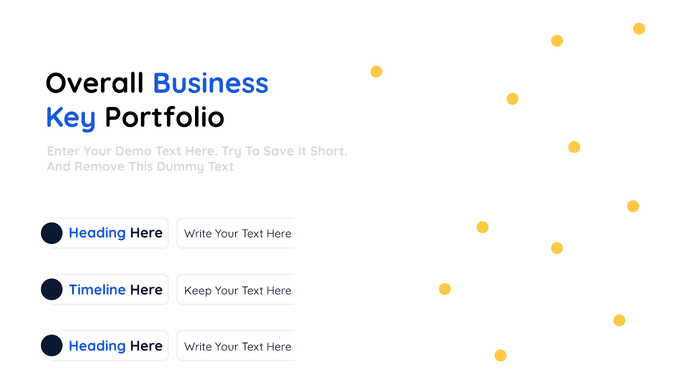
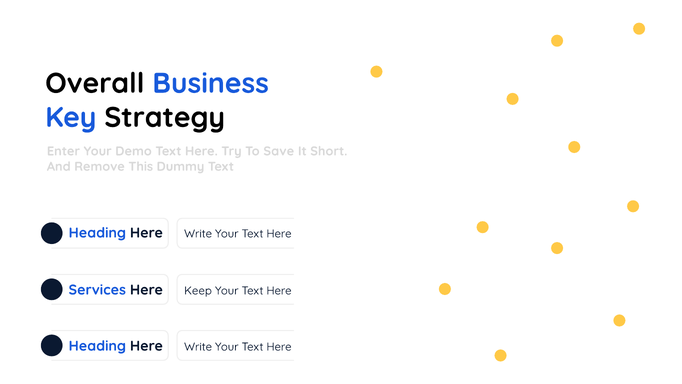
Portfolio: Portfolio -> Strategy
Timeline: Timeline -> Services
